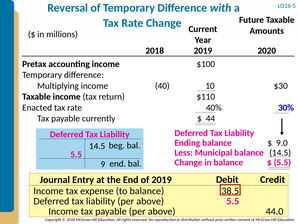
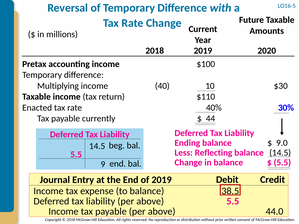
Municipal: Municipal -> Reflecting
